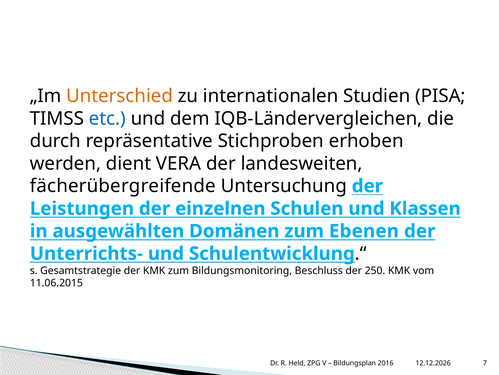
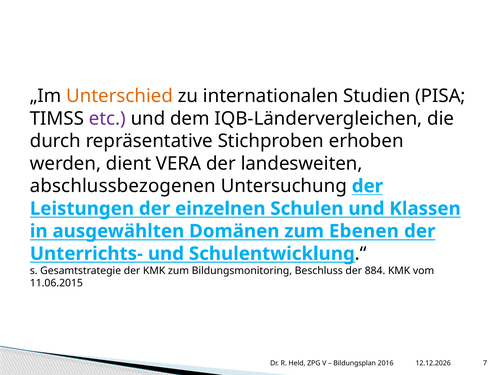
etc colour: blue -> purple
fächerübergreifende: fächerübergreifende -> abschlussbezogenen
250: 250 -> 884
